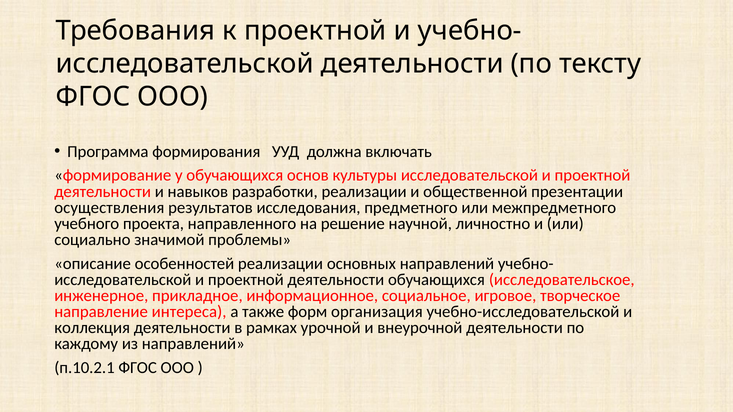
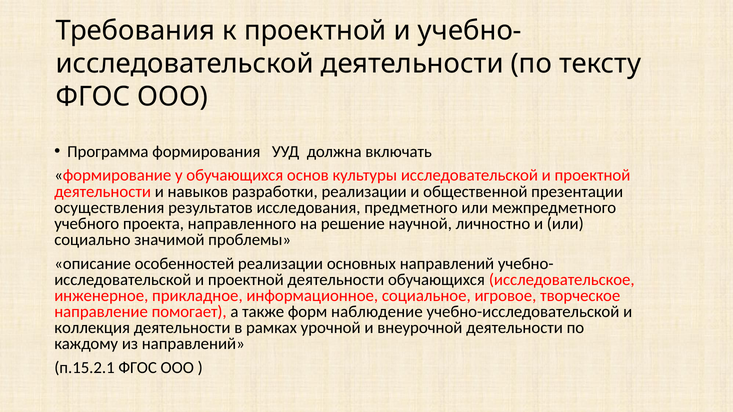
интереса: интереса -> помогает
организация: организация -> наблюдение
п.10.2.1: п.10.2.1 -> п.15.2.1
